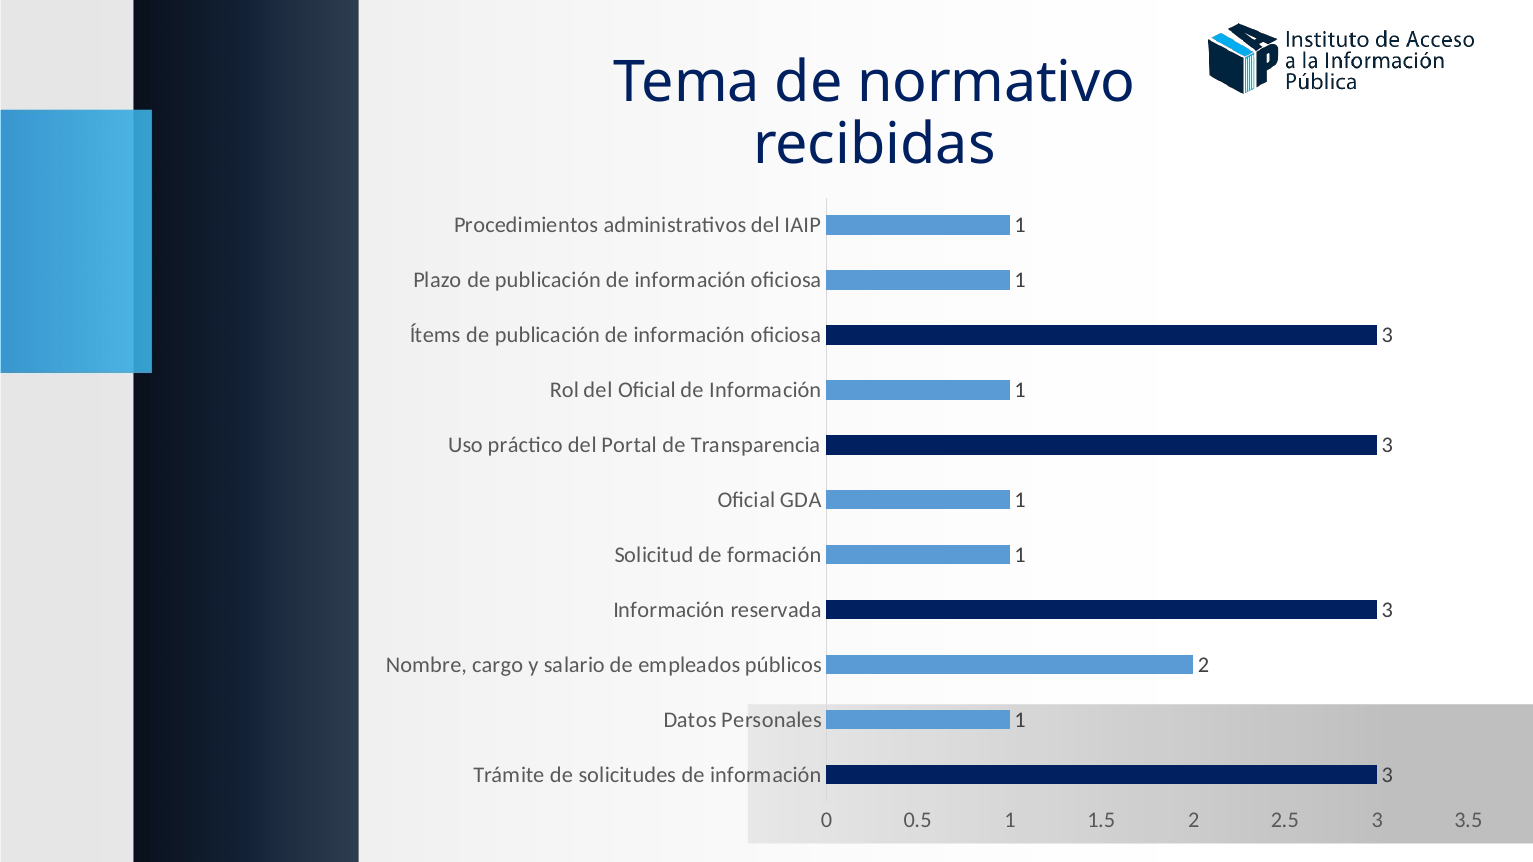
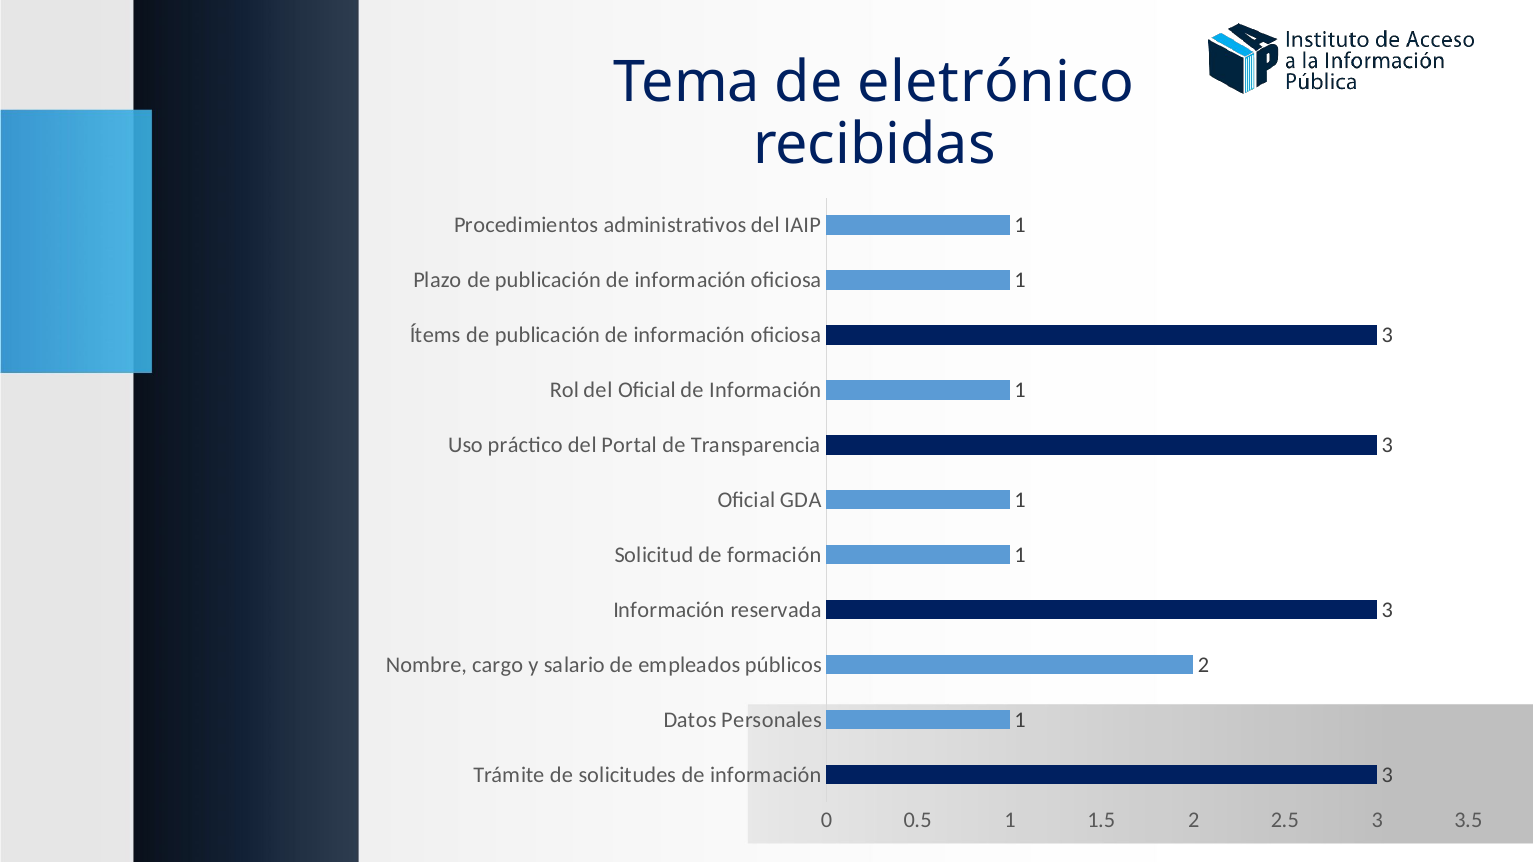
normativo: normativo -> eletrónico
